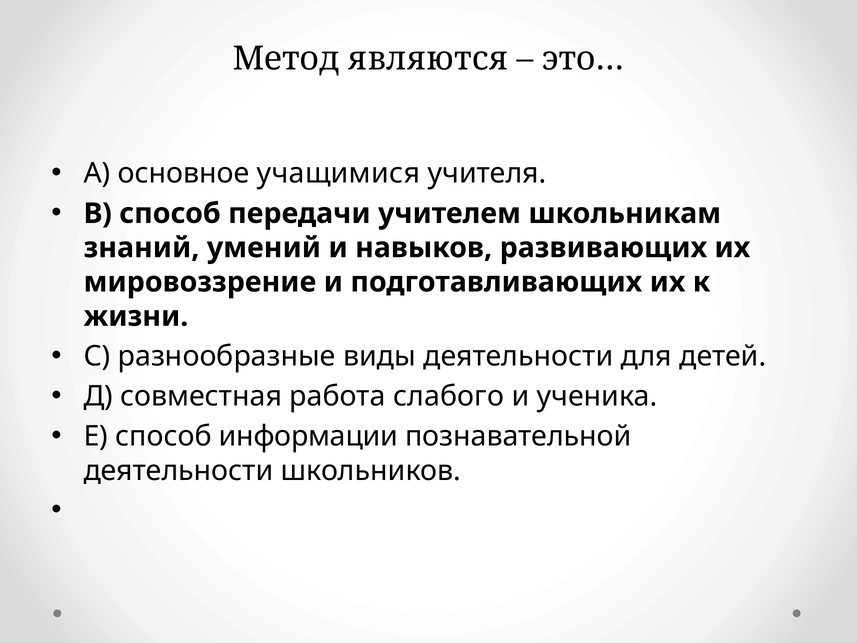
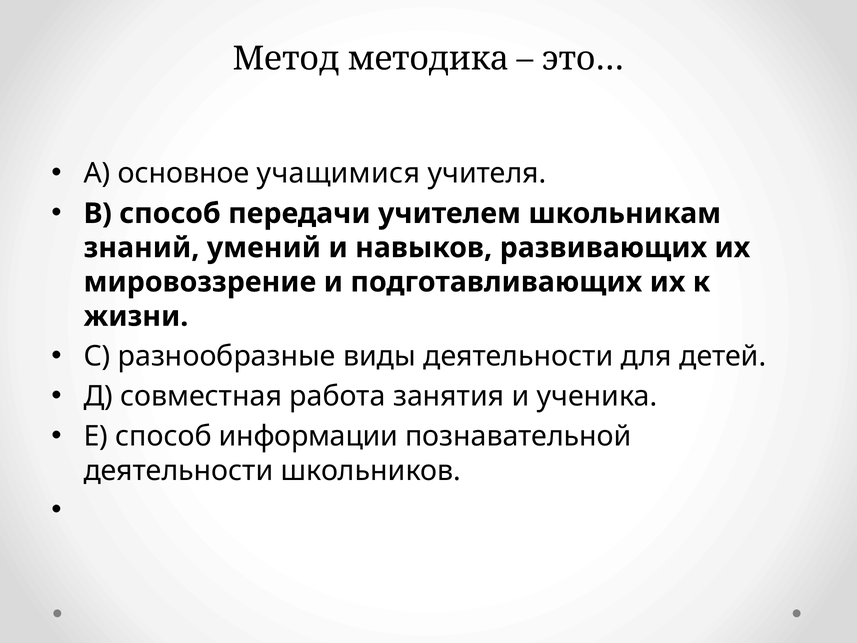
являются: являются -> методика
слабого: слабого -> занятия
